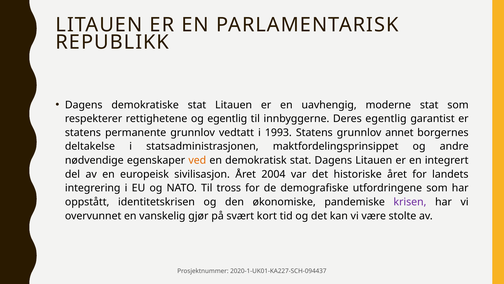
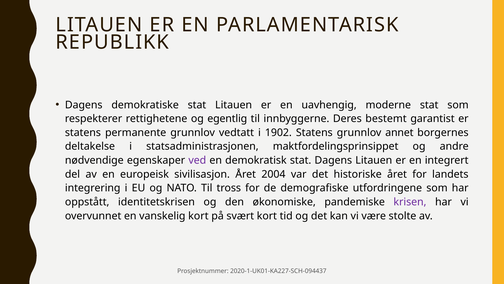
Deres egentlig: egentlig -> bestemt
1993: 1993 -> 1902
ved colour: orange -> purple
vanskelig gjør: gjør -> kort
